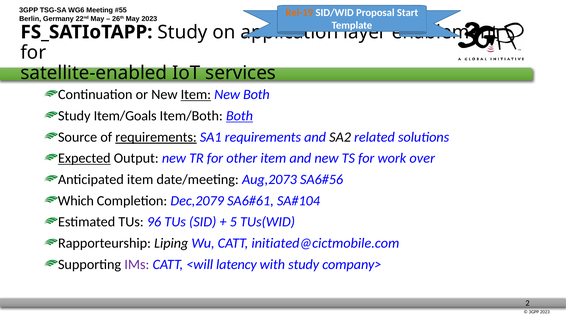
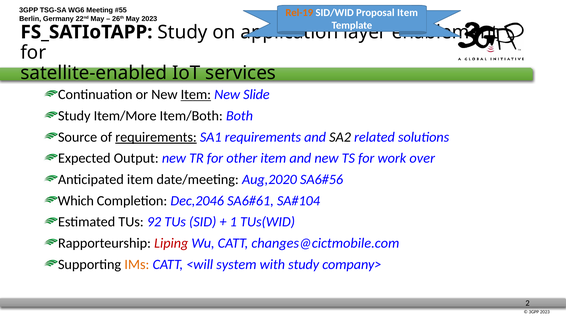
Start at (408, 13): Start -> Item
New Both: Both -> Slide
Item/Goals: Item/Goals -> Item/More
Both at (239, 116) underline: present -> none
Expected underline: present -> none
Aug,2073: Aug,2073 -> Aug,2020
Dec,2079: Dec,2079 -> Dec,2046
96: 96 -> 92
5: 5 -> 1
Liping colour: black -> red
initiated@cictmobile.com: initiated@cictmobile.com -> changes@cictmobile.com
IMs colour: purple -> orange
latency: latency -> system
